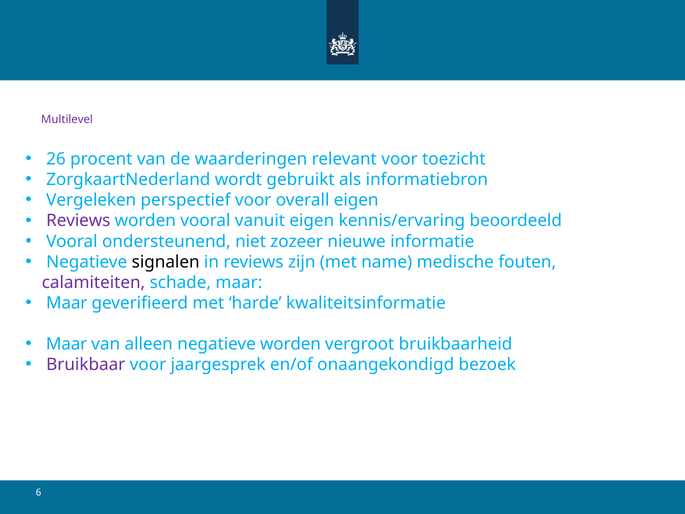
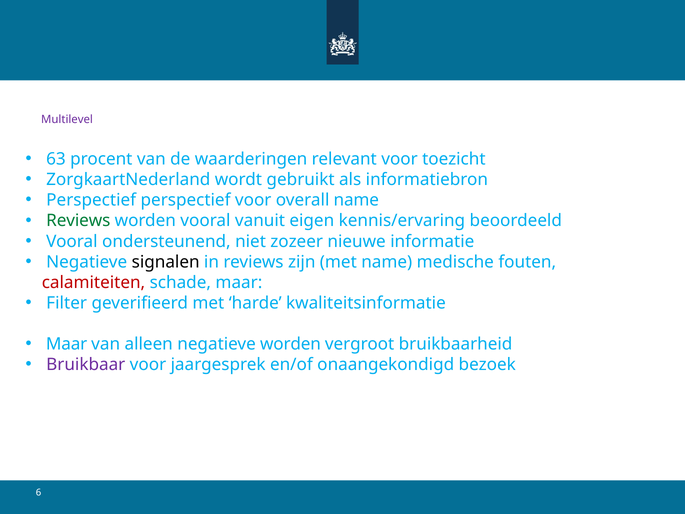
26: 26 -> 63
Vergeleken at (91, 200): Vergeleken -> Perspectief
overall eigen: eigen -> name
Reviews at (78, 221) colour: purple -> green
calamiteiten colour: purple -> red
Maar at (67, 303): Maar -> Filter
